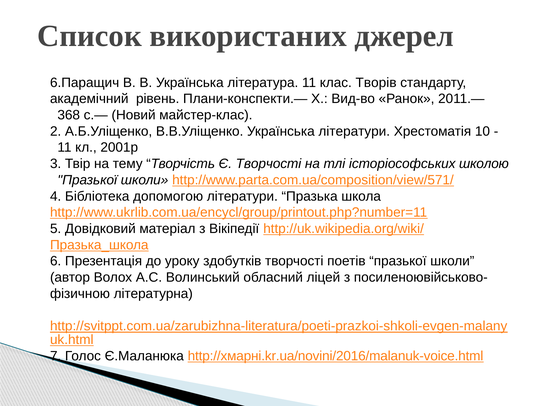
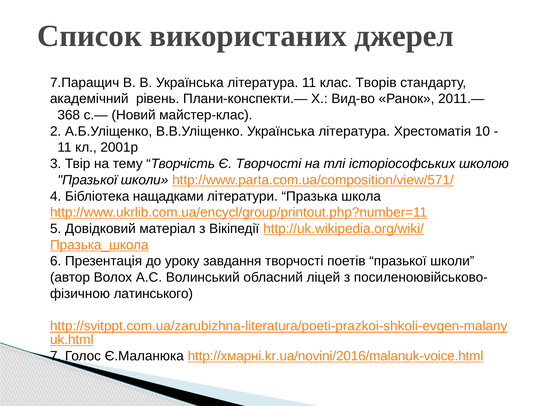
6.Паращич: 6.Паращич -> 7.Паращич
В.В.Уліщенко Українська літератури: літератури -> література
допомогою: допомогою -> нащадками
здобутків: здобутків -> завдання
літературна: літературна -> латинського
